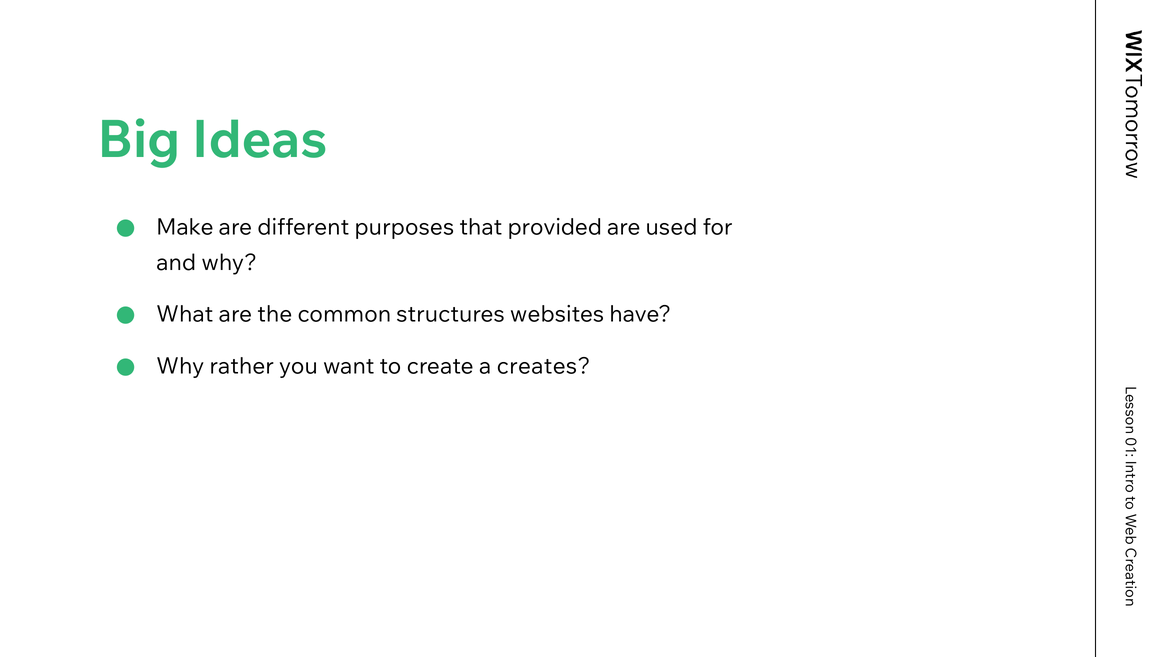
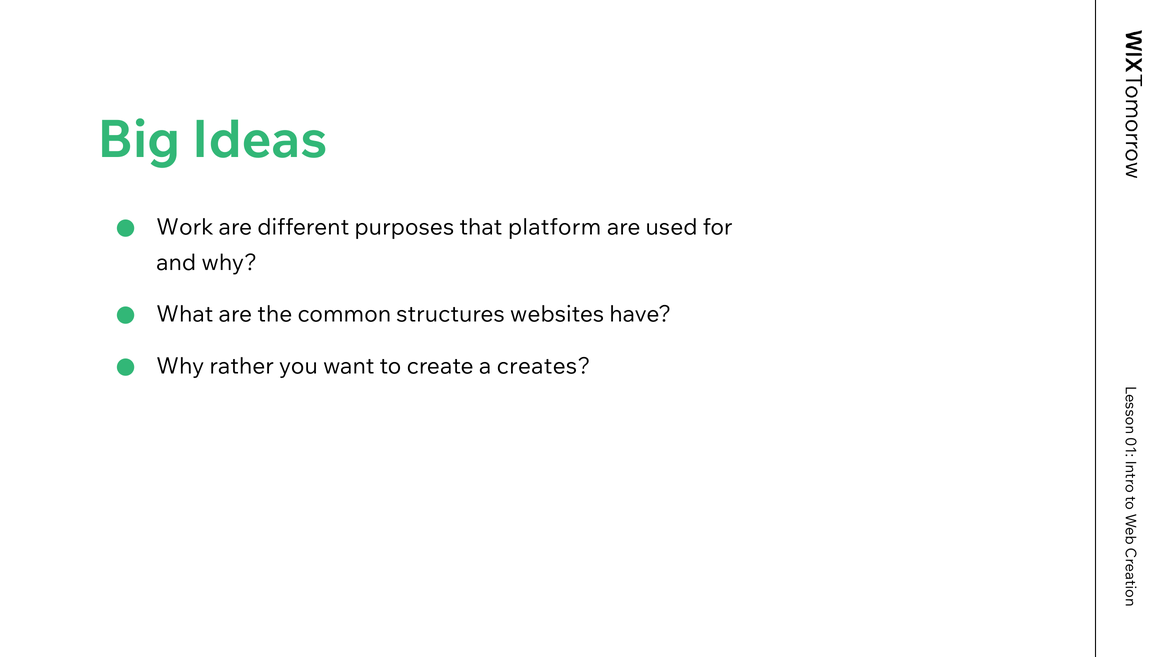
Make: Make -> Work
provided: provided -> platform
